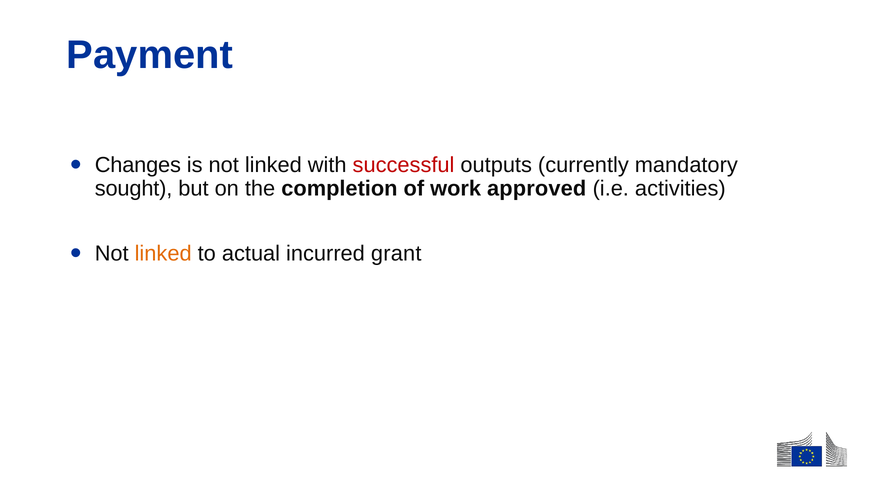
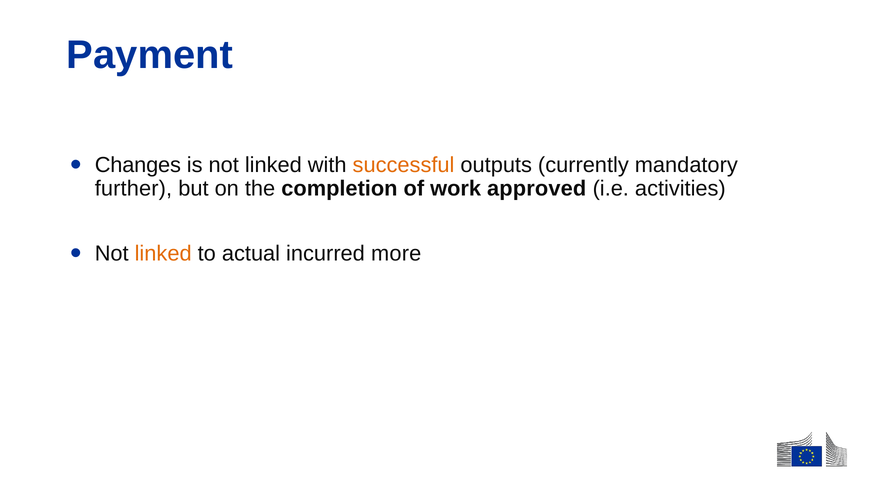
successful colour: red -> orange
sought: sought -> further
grant: grant -> more
